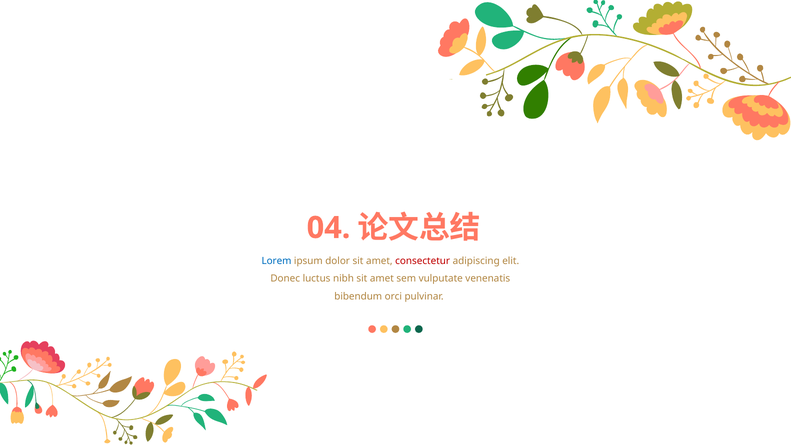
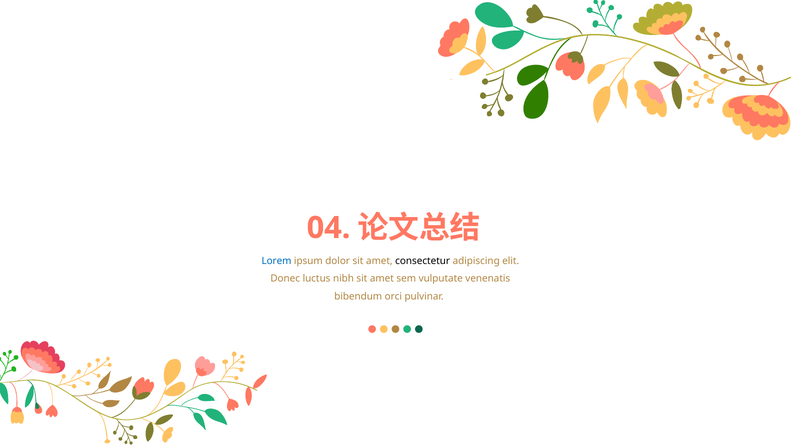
consectetur colour: red -> black
